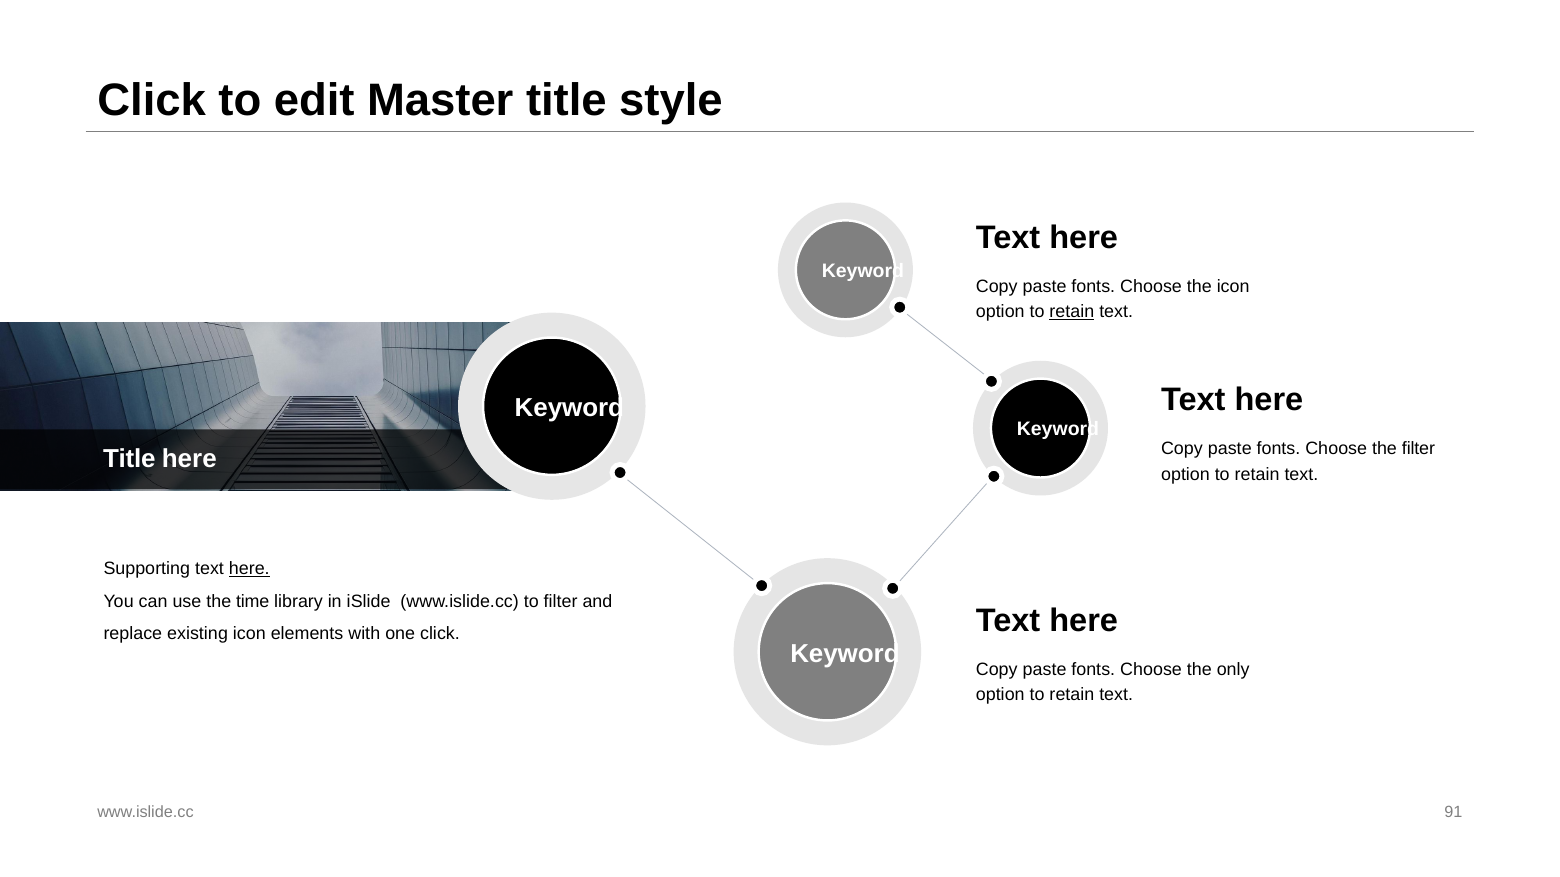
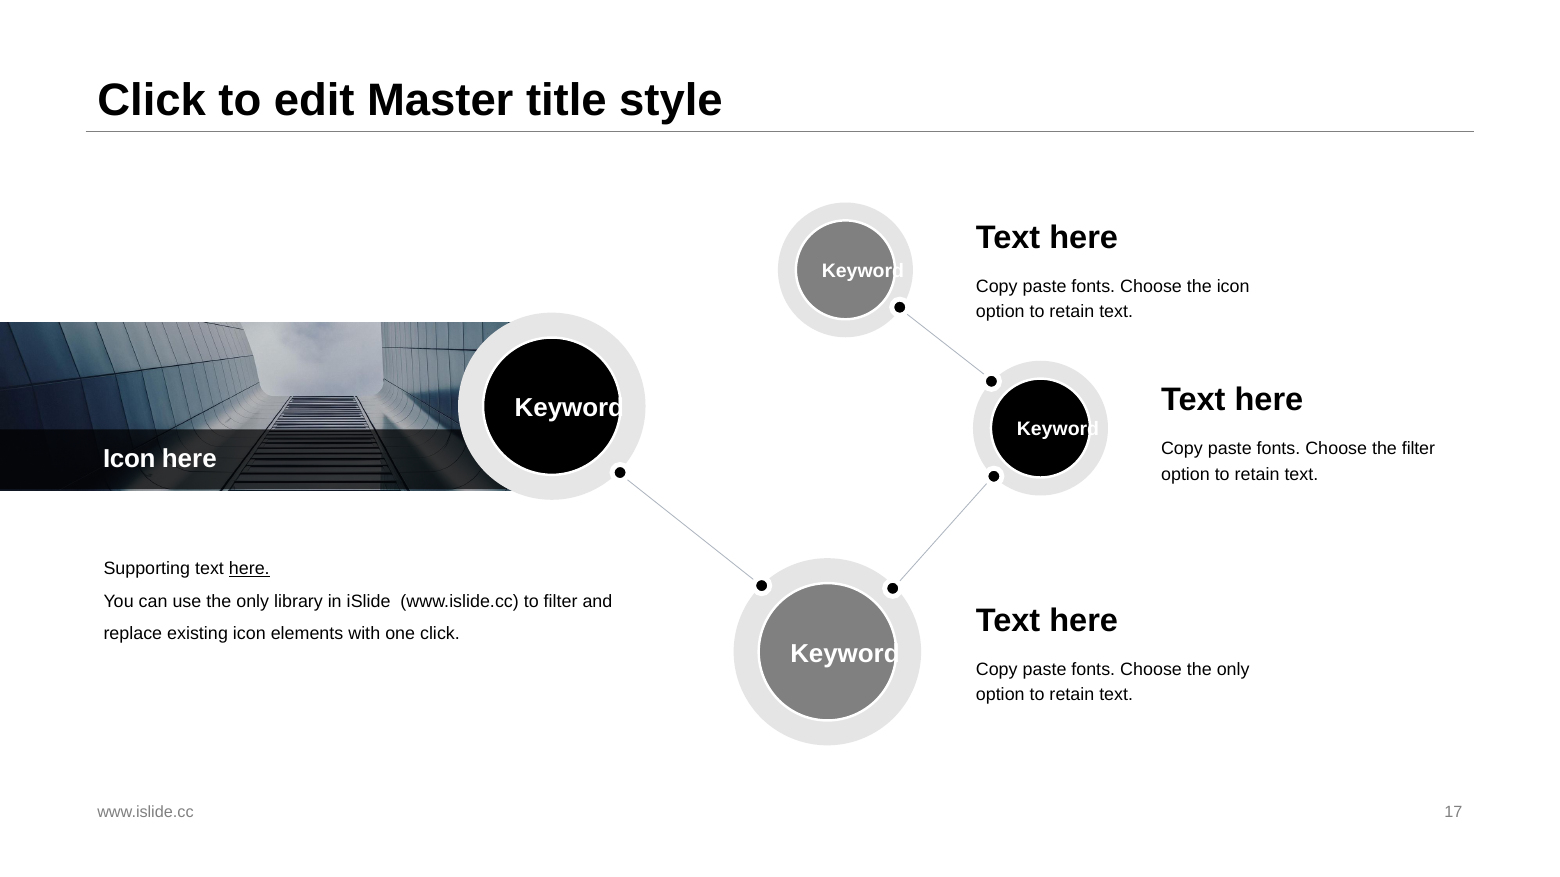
retain at (1072, 312) underline: present -> none
Title at (129, 459): Title -> Icon
use the time: time -> only
91: 91 -> 17
